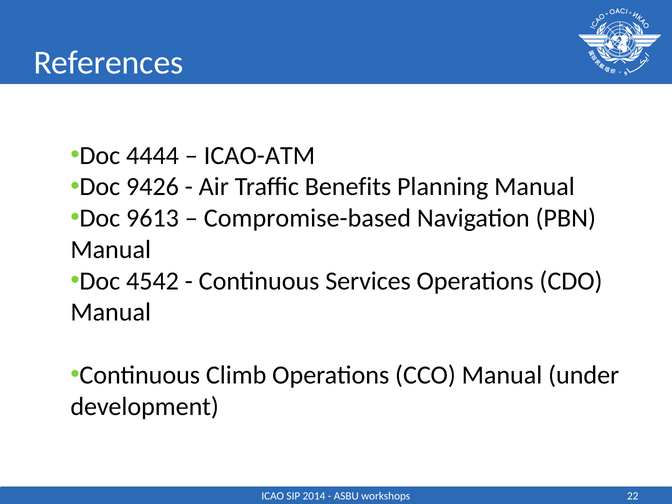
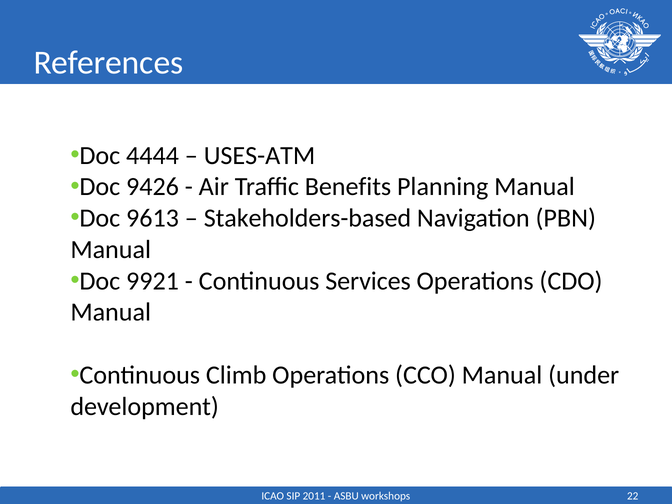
ICAO-ATM: ICAO-ATM -> USES-ATM
Compromise-based: Compromise-based -> Stakeholders-based
4542: 4542 -> 9921
2014: 2014 -> 2011
